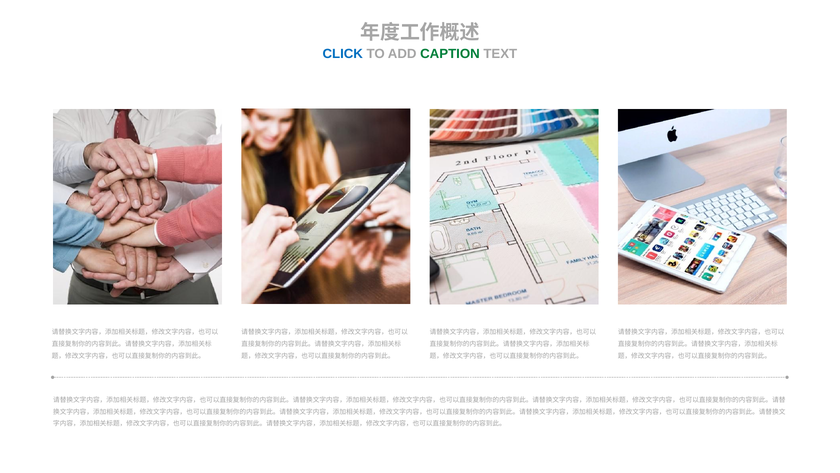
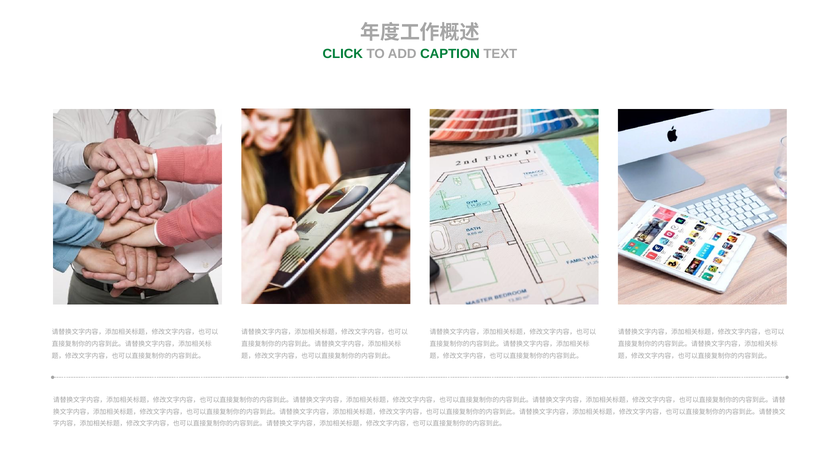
CLICK colour: blue -> green
